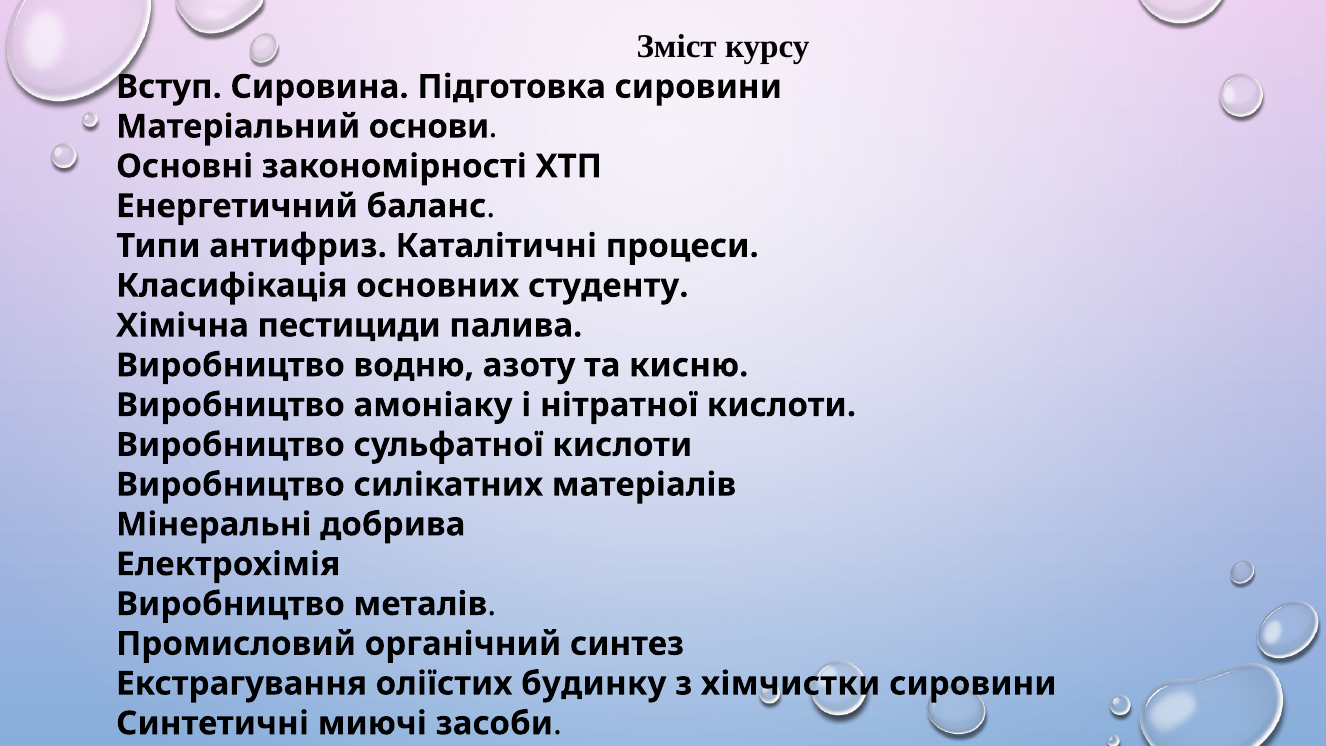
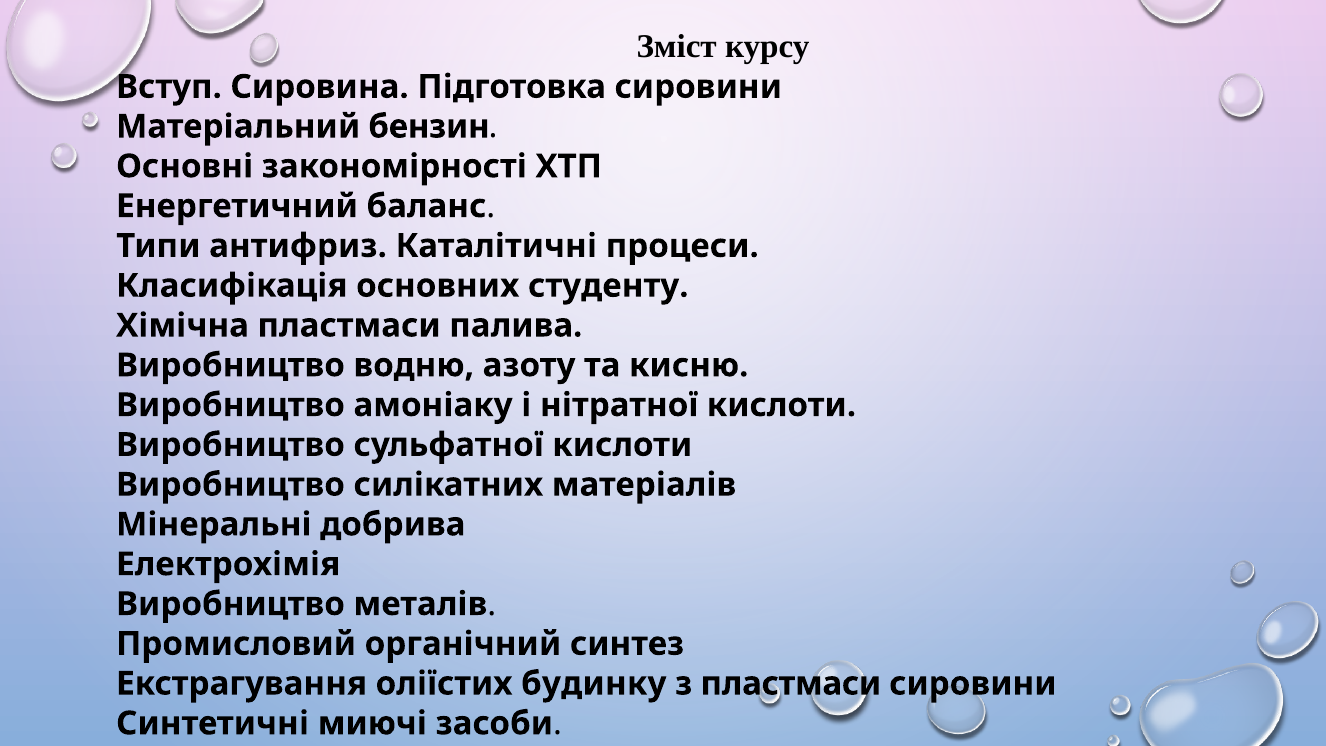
основи: основи -> бензин
Хімічна пестициди: пестициди -> пластмаси
з хімчистки: хімчистки -> пластмаси
